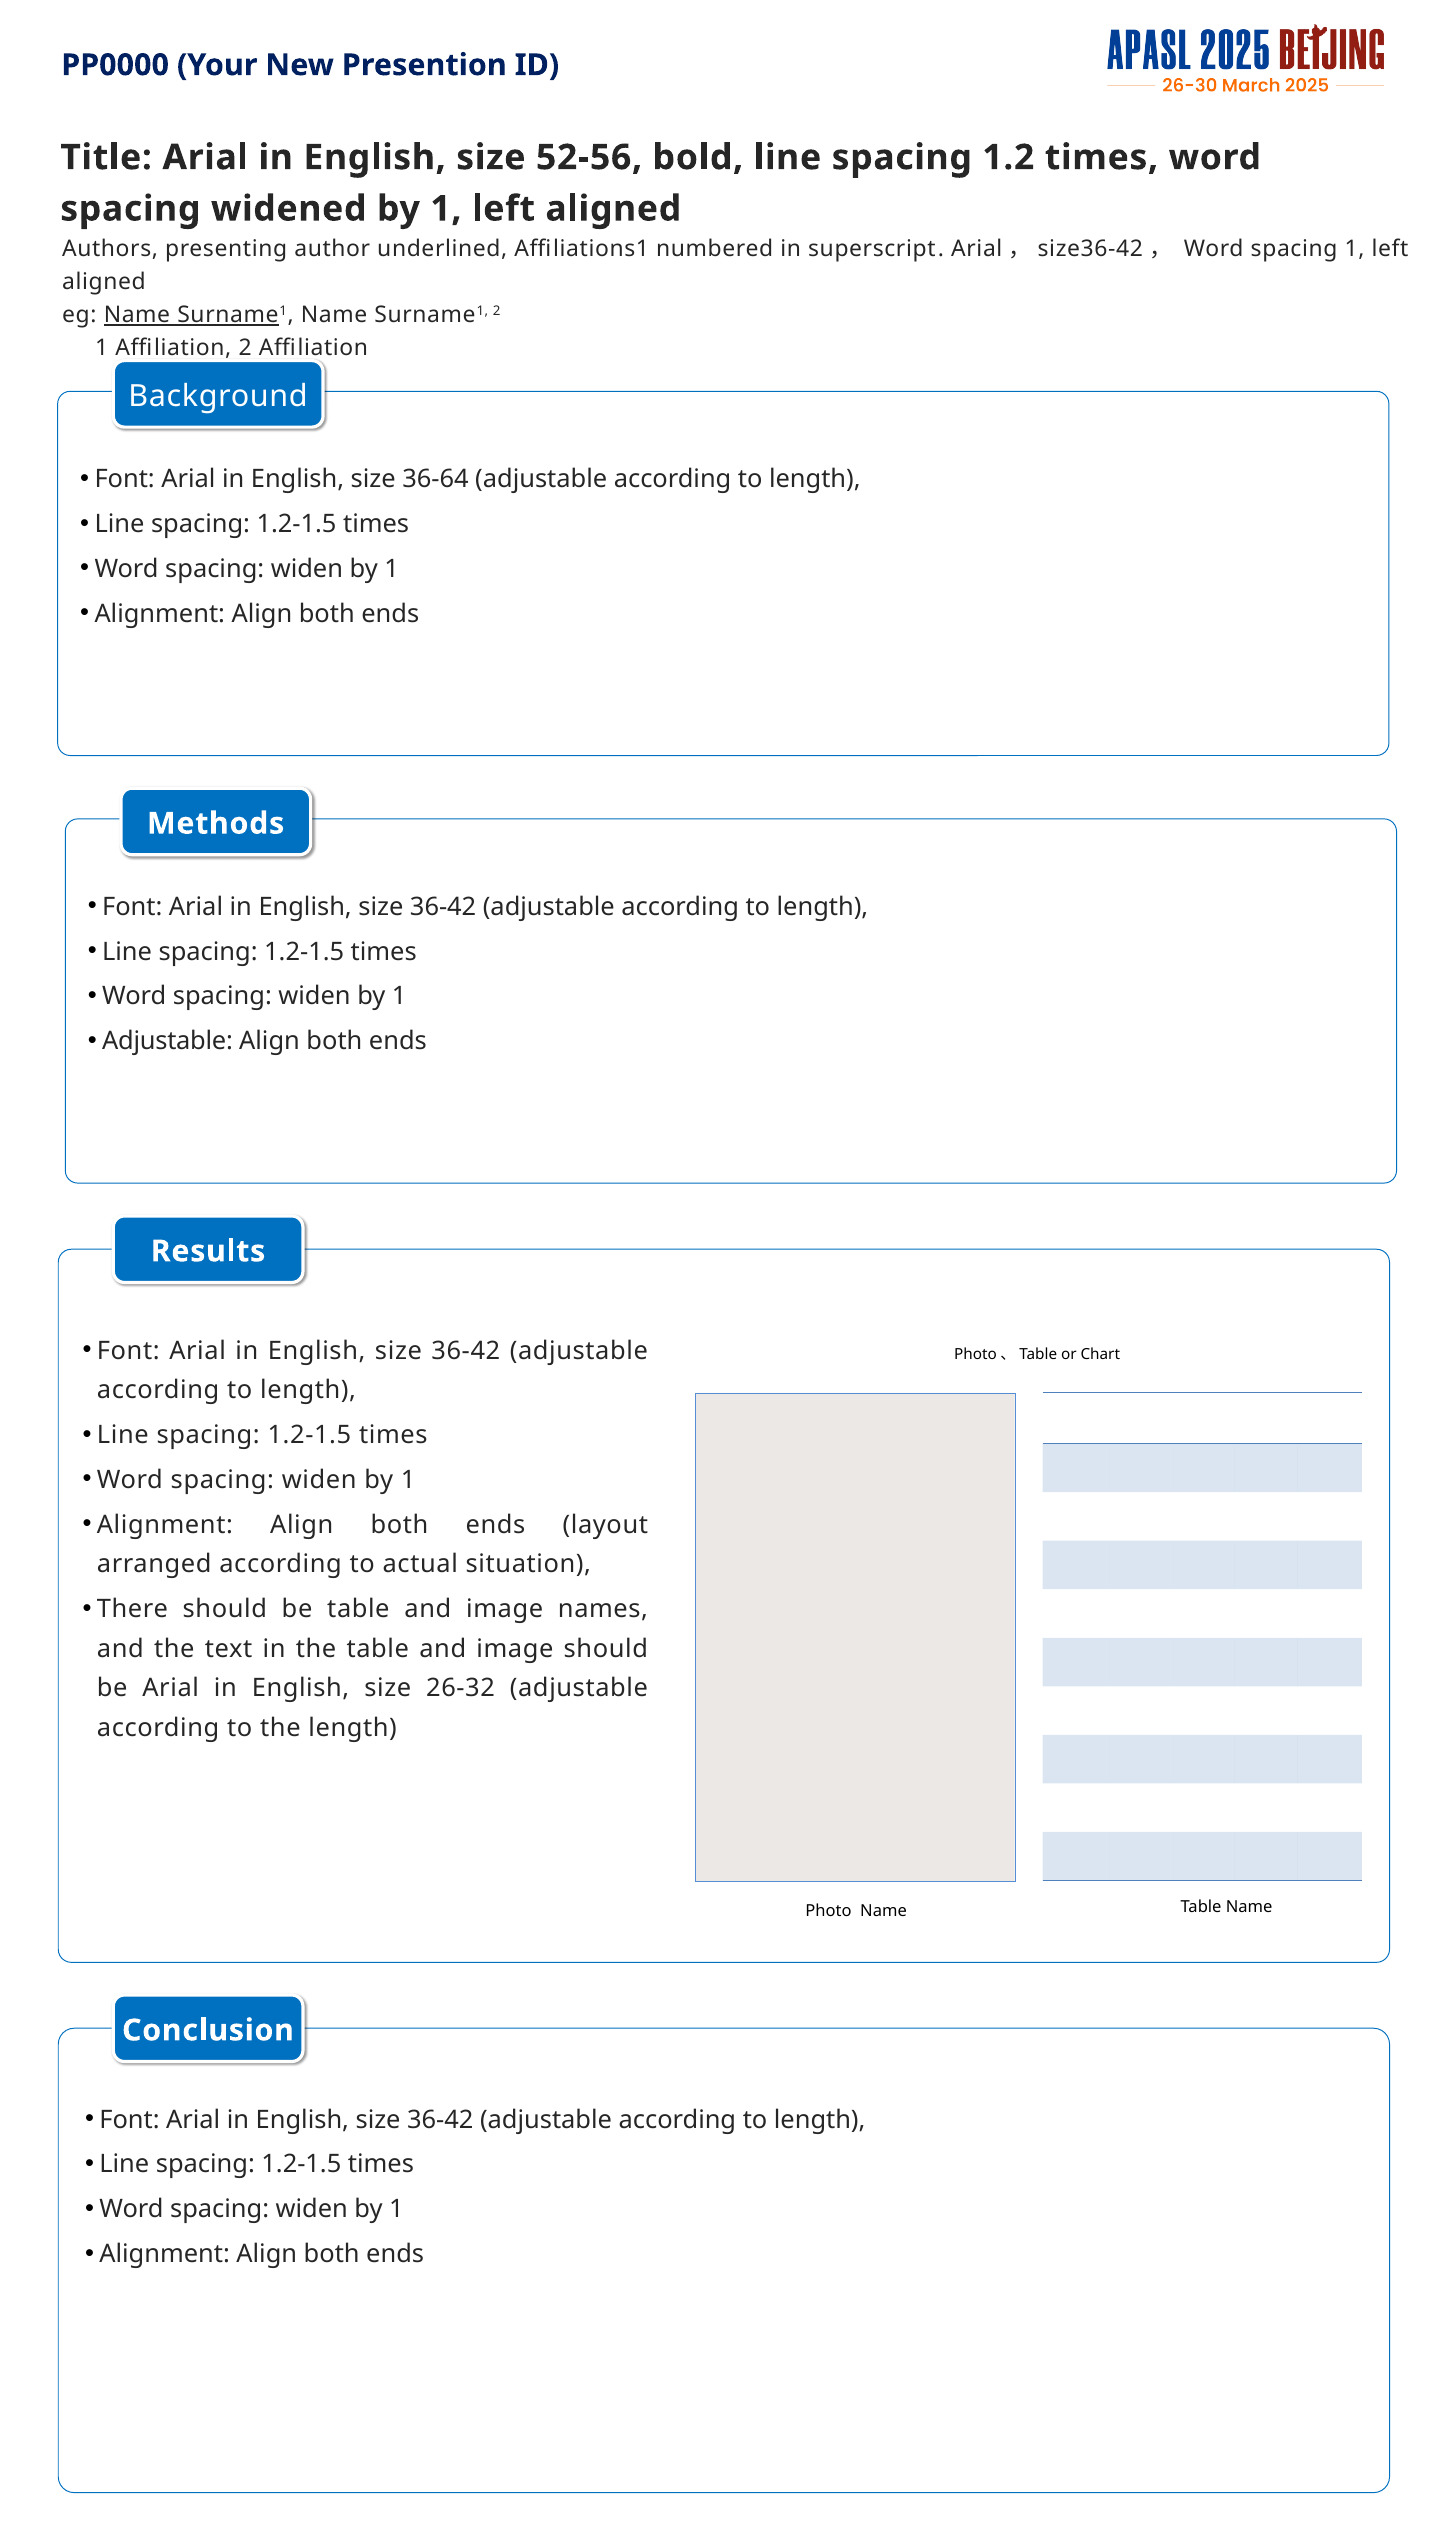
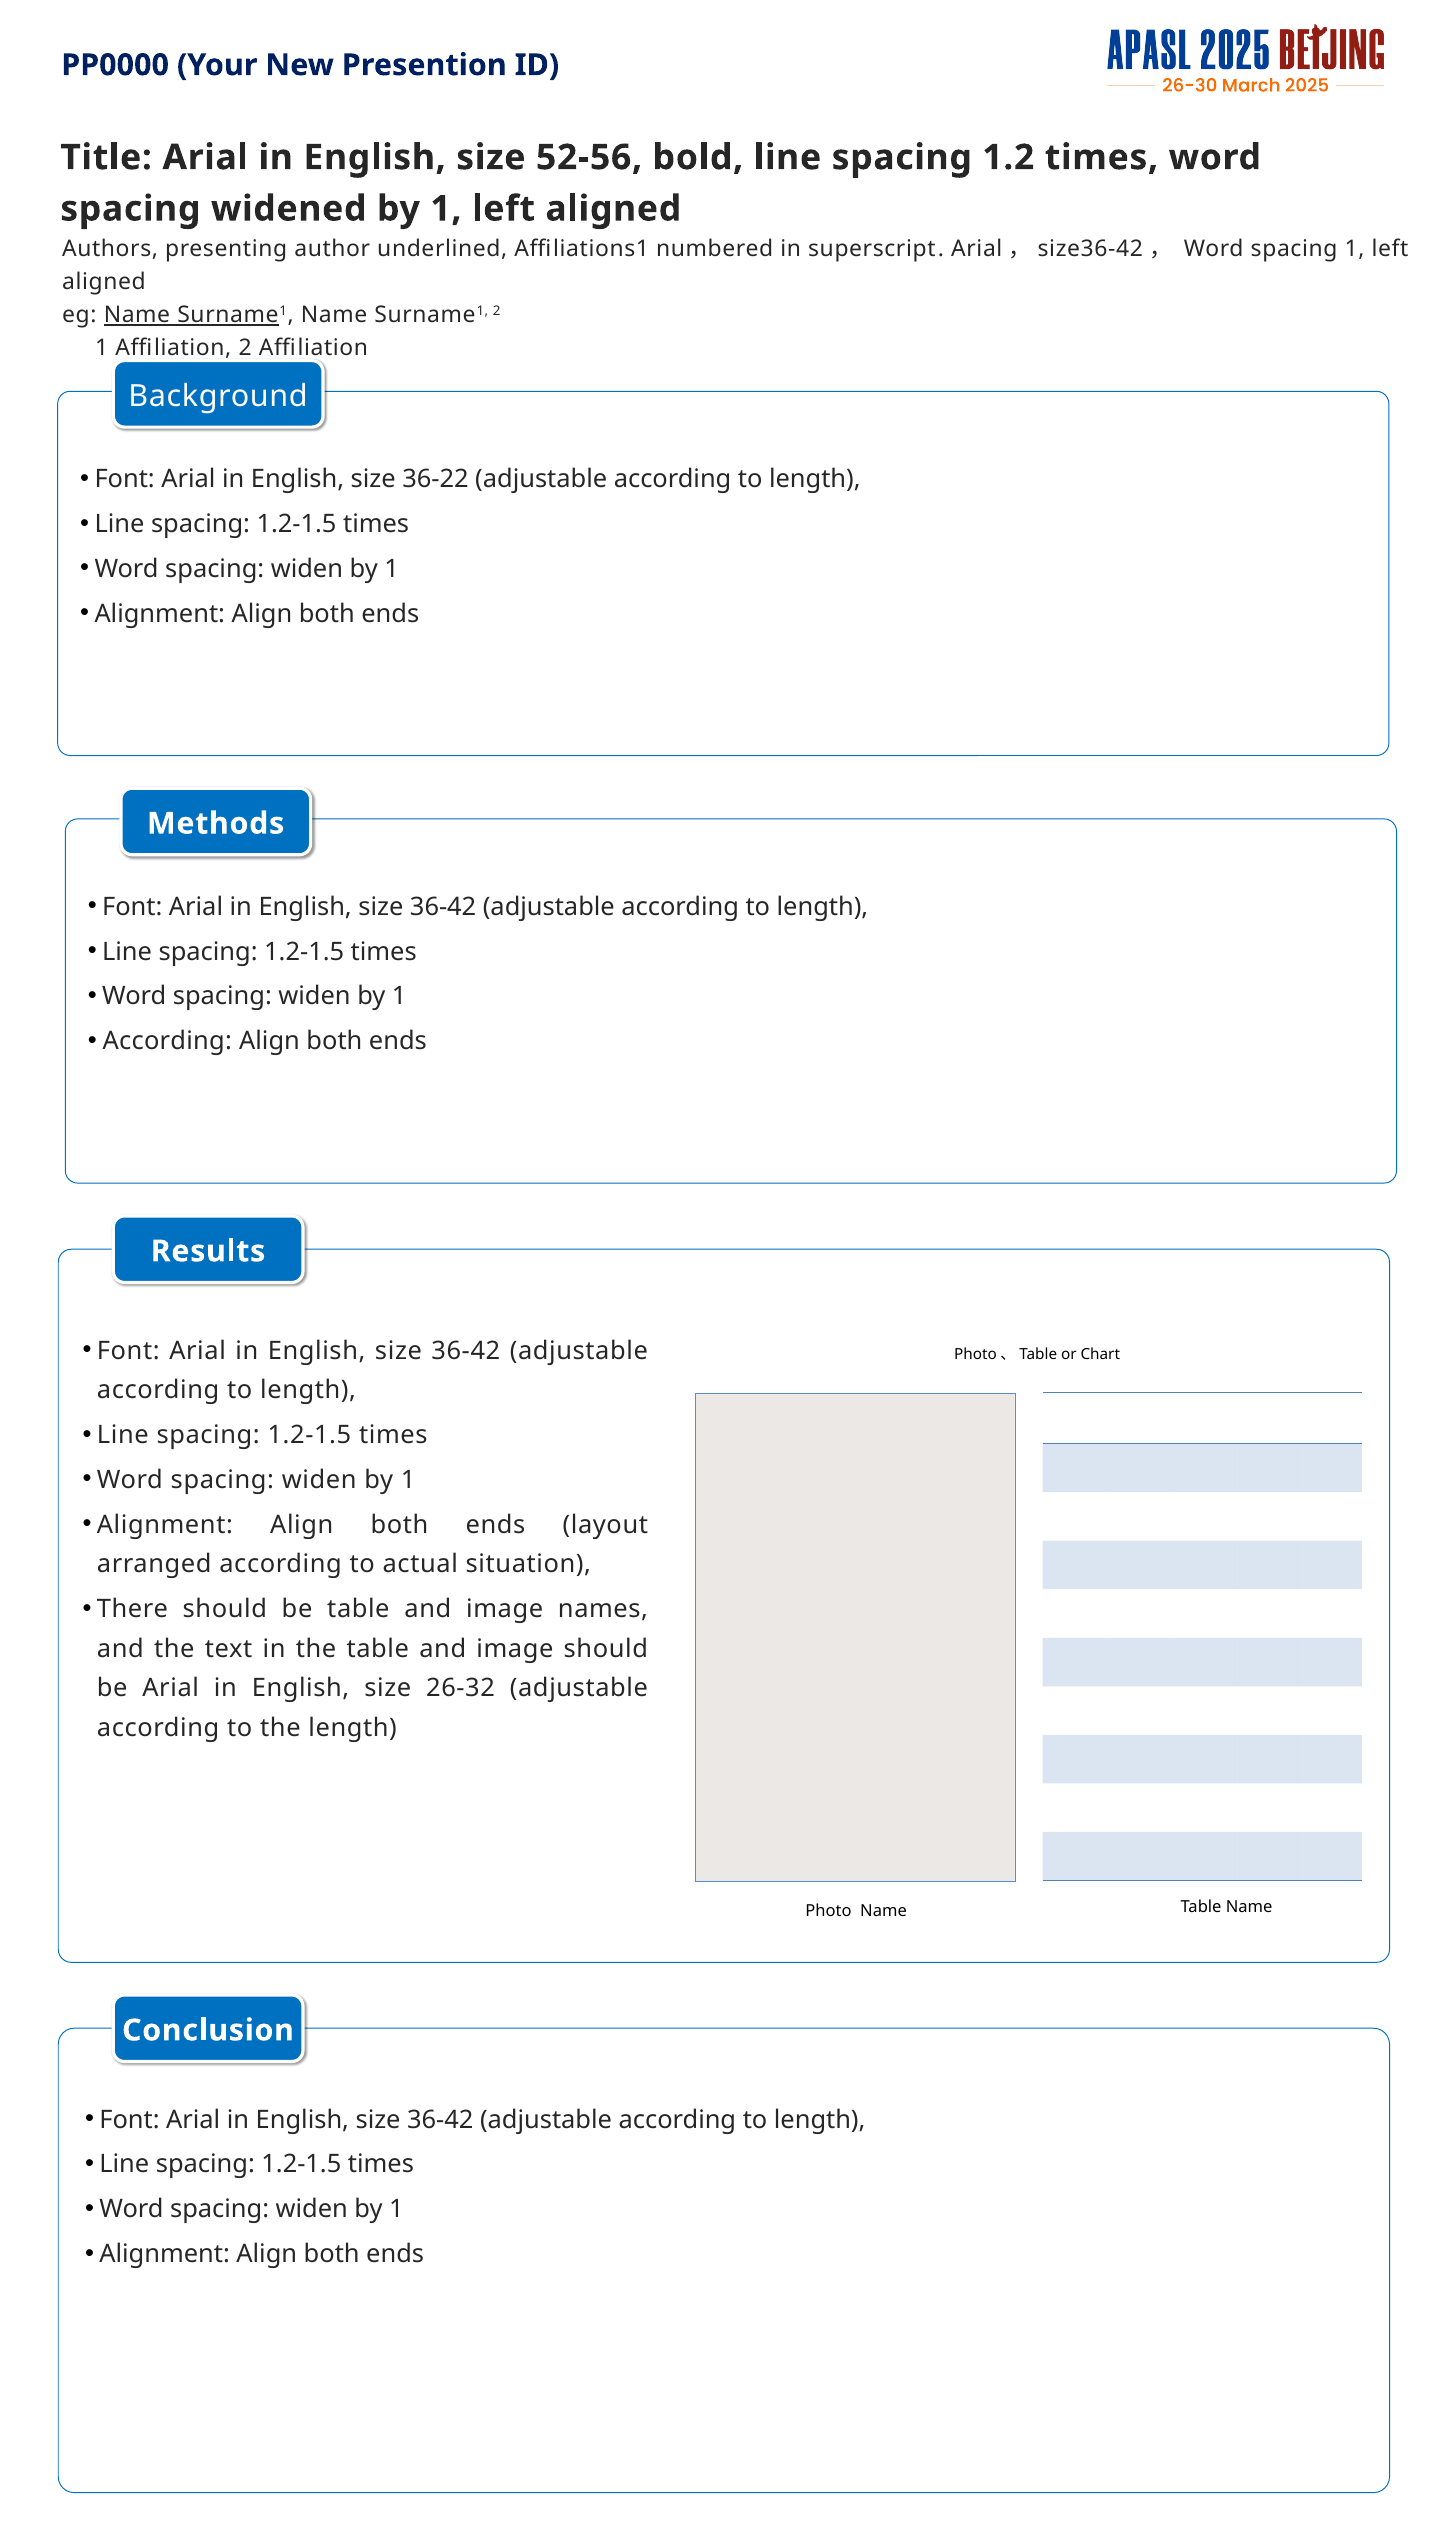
36-64: 36-64 -> 36-22
Adjustable at (168, 1041): Adjustable -> According
